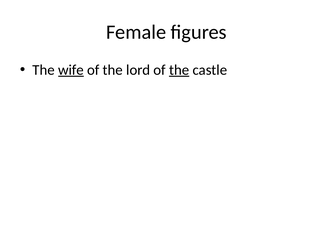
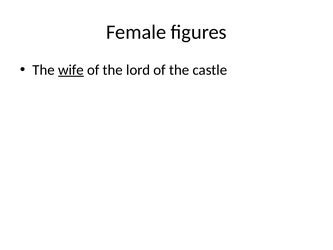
the at (179, 70) underline: present -> none
